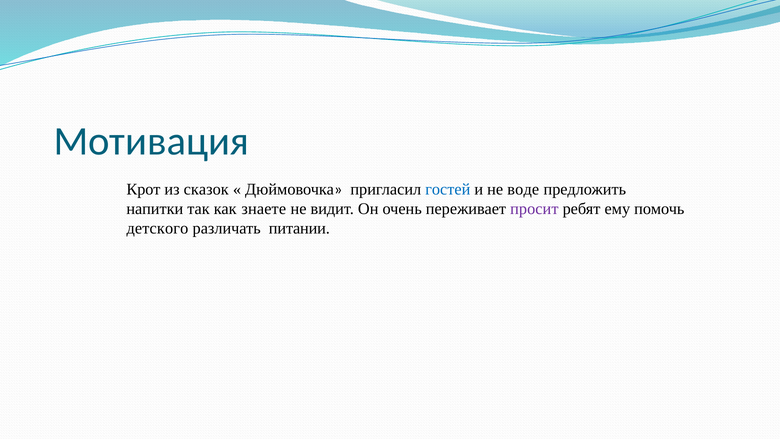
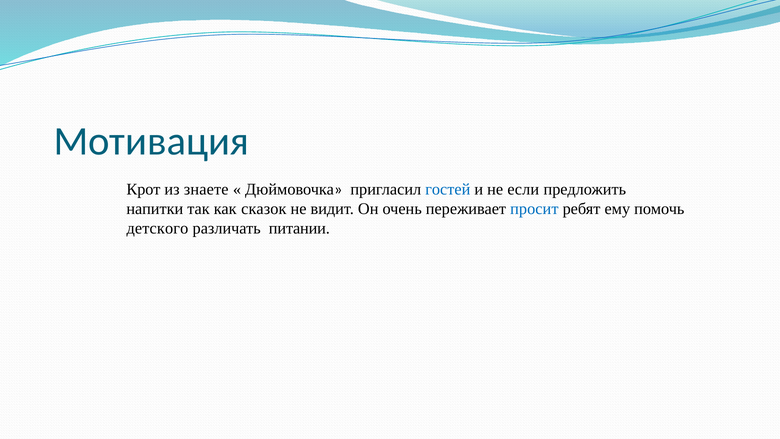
сказок: сказок -> знаете
воде: воде -> если
знаете: знаете -> сказок
просит colour: purple -> blue
